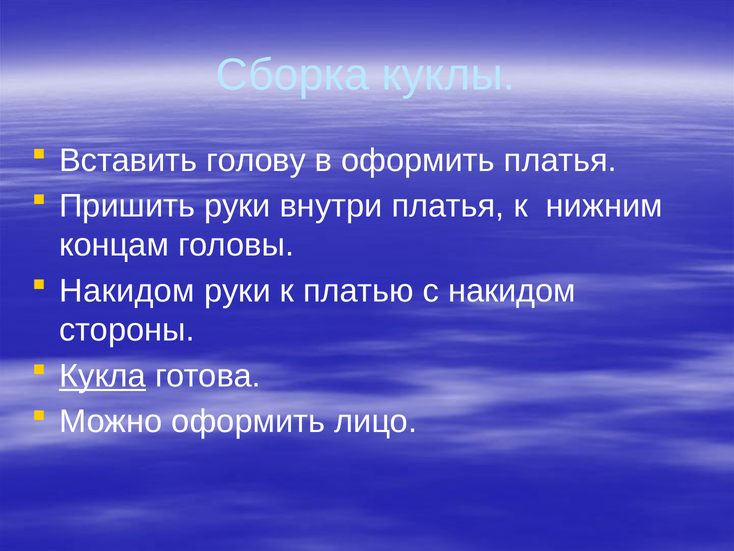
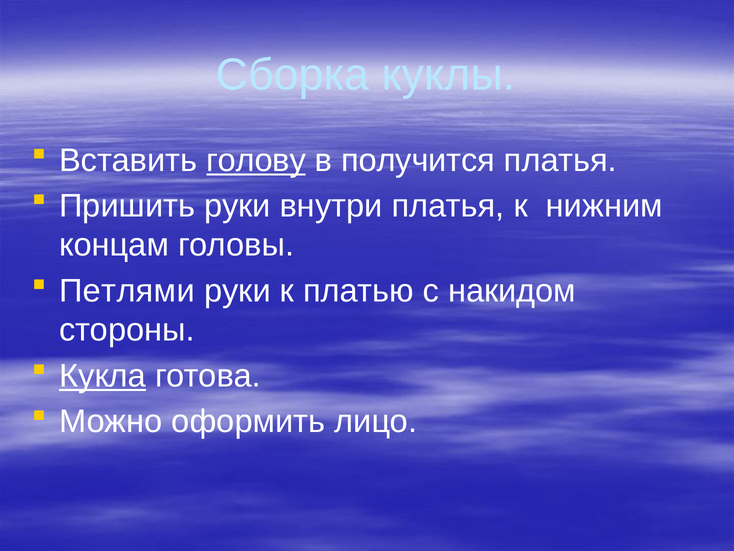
голову underline: none -> present
в оформить: оформить -> получится
Накидом at (127, 291): Накидом -> Петлями
